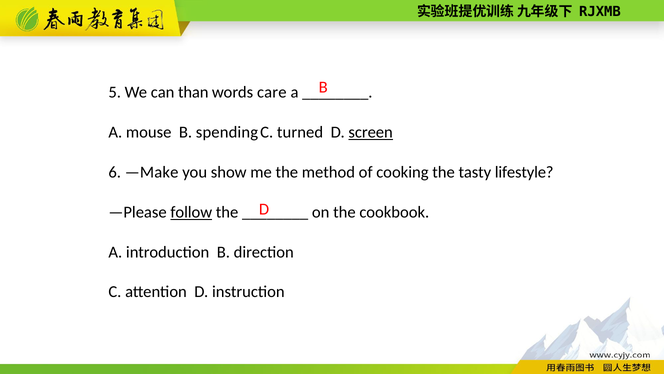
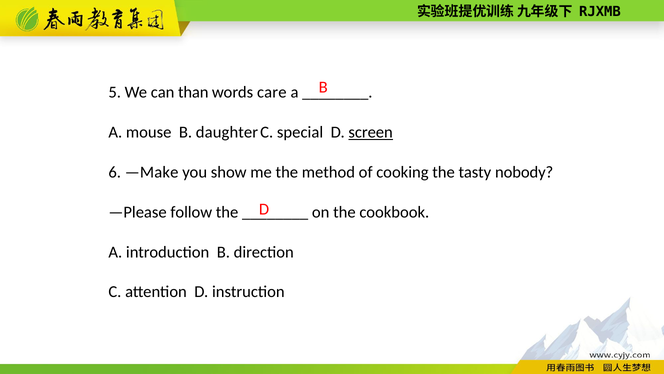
spending: spending -> daughter
turned: turned -> special
lifestyle: lifestyle -> nobody
follow underline: present -> none
